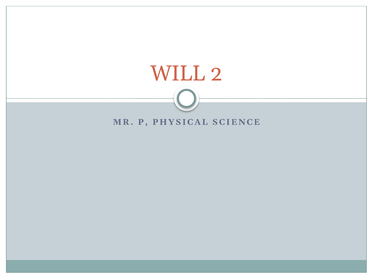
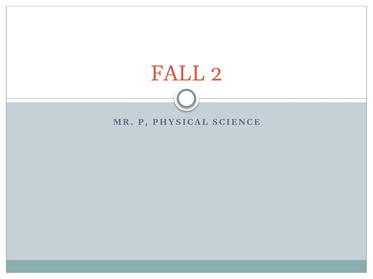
WILL: WILL -> FALL
